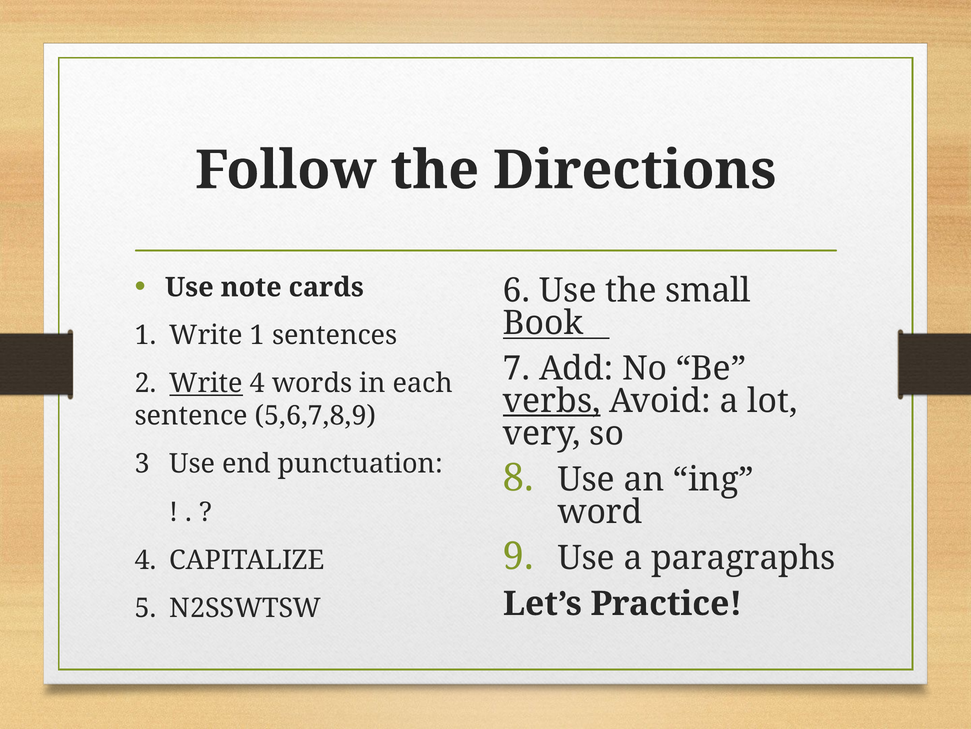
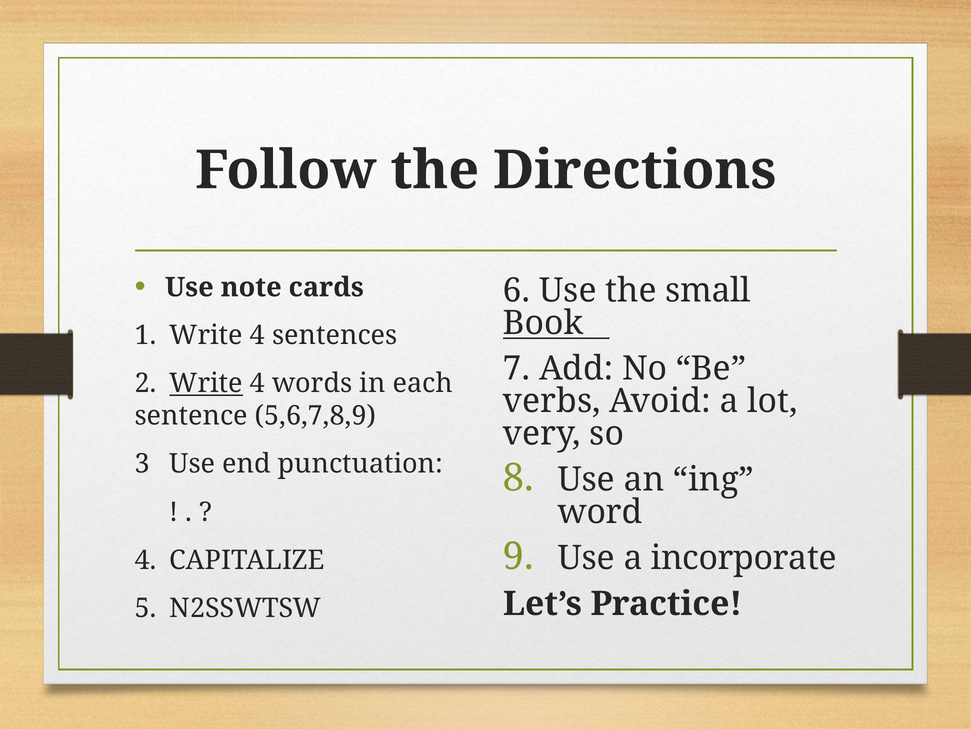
1 Write 1: 1 -> 4
verbs underline: present -> none
paragraphs: paragraphs -> incorporate
